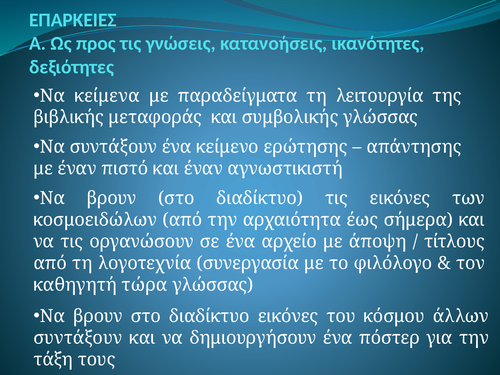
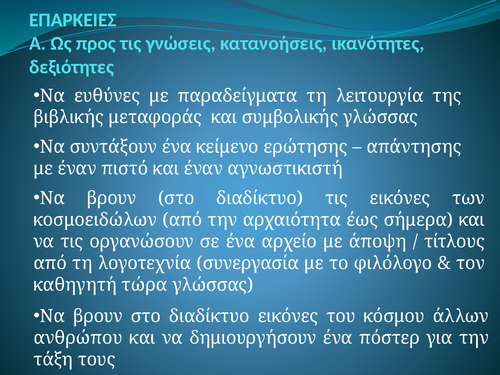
κείμενα: κείμενα -> ευθύνες
συντάξουν at (78, 338): συντάξουν -> ανθρώπου
